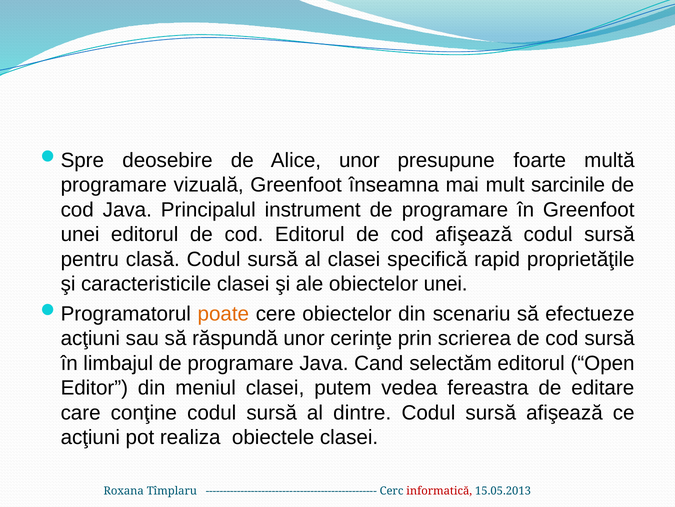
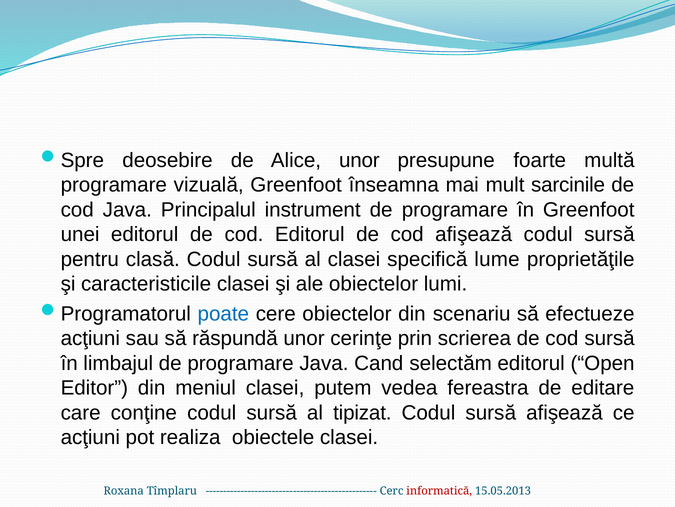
rapid: rapid -> lume
obiectelor unei: unei -> lumi
poate colour: orange -> blue
dintre: dintre -> tipizat
